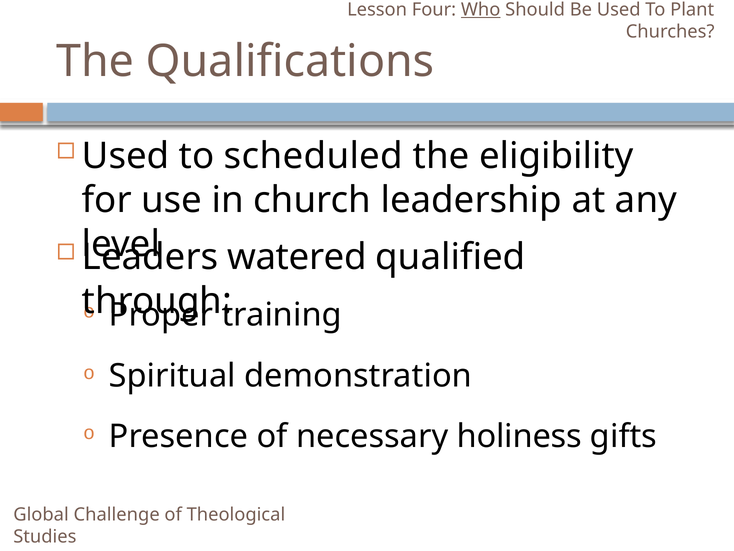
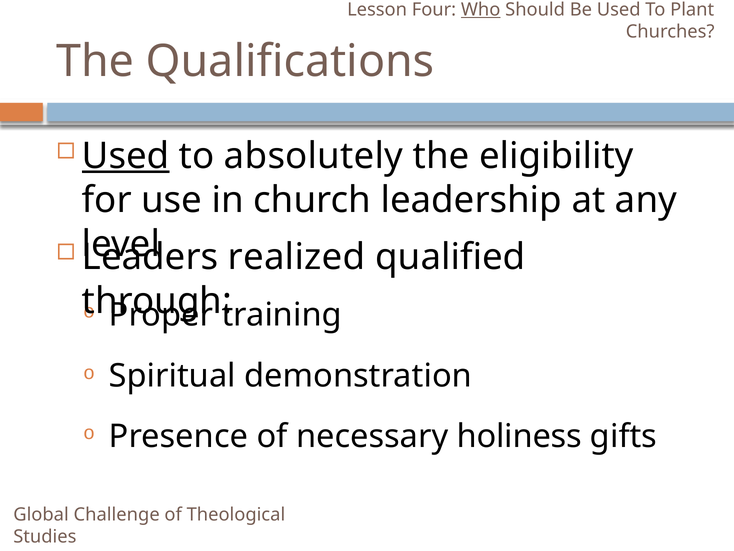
Used at (126, 156) underline: none -> present
scheduled: scheduled -> absolutely
watered: watered -> realized
